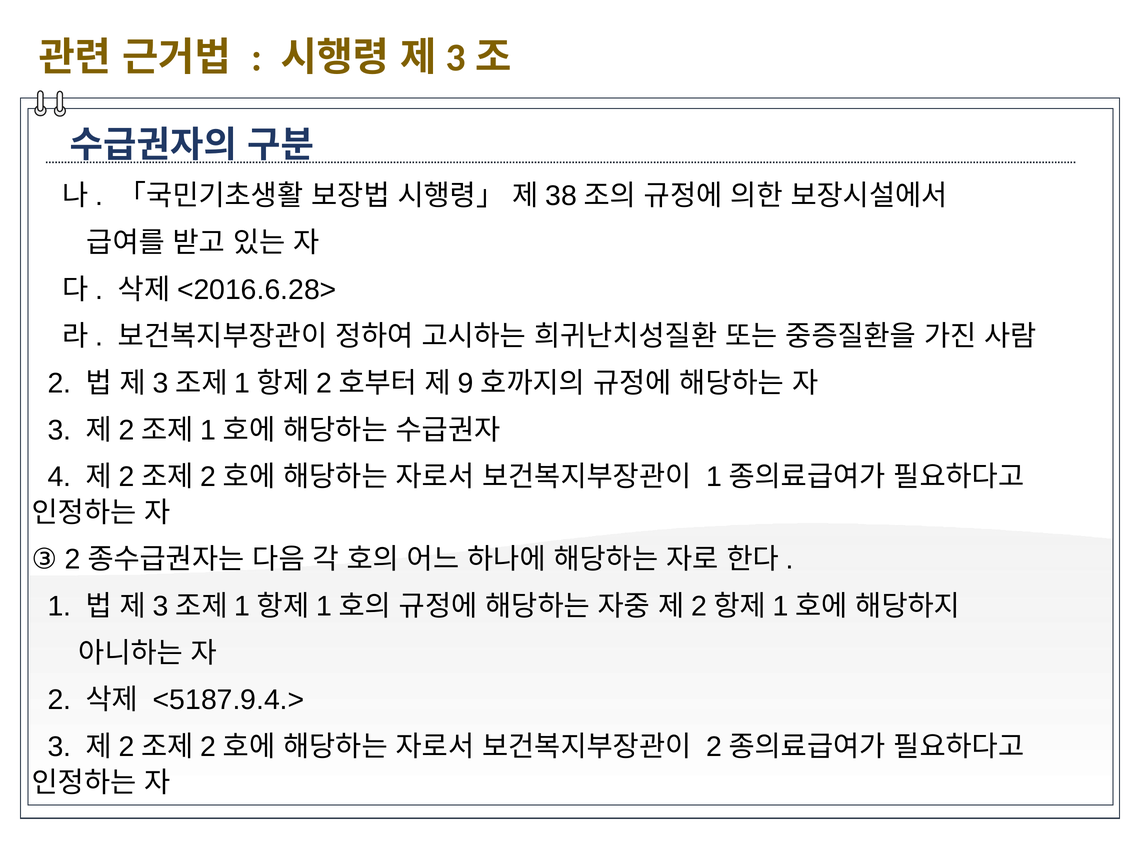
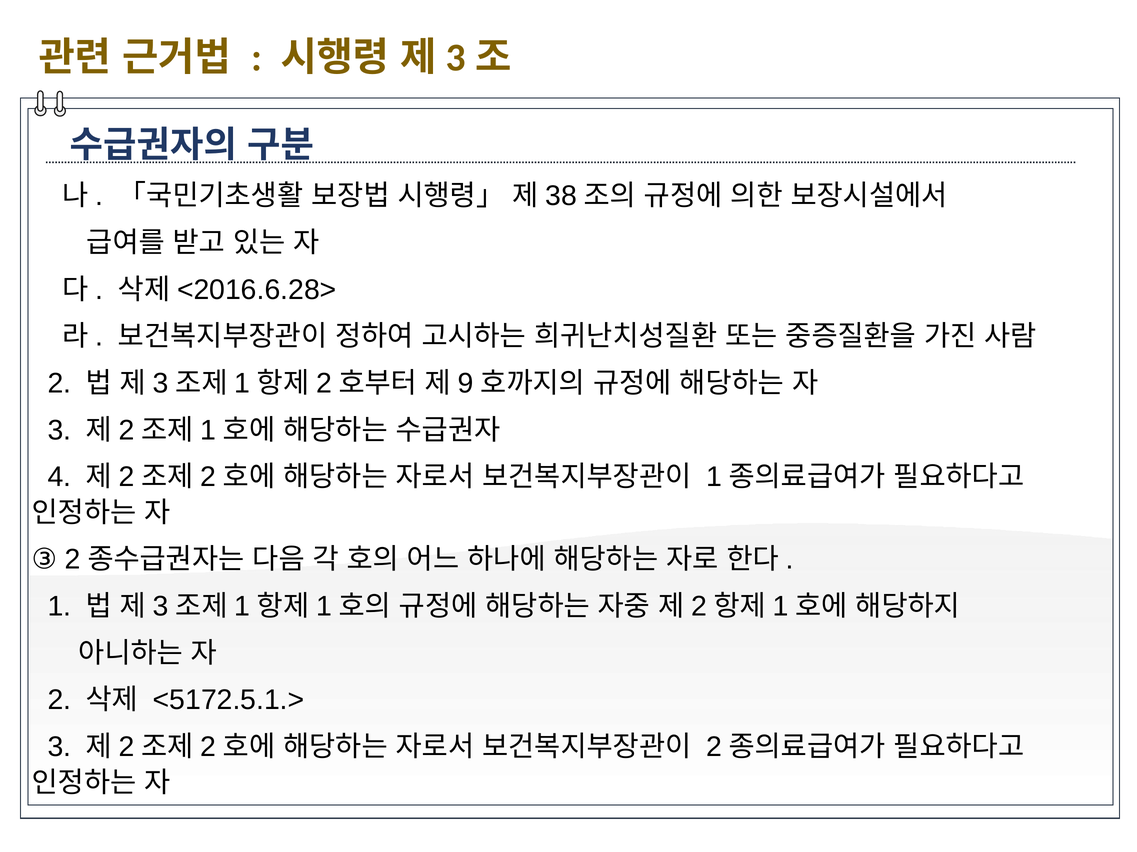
<5187.9.4.>: <5187.9.4.> -> <5172.5.1.>
